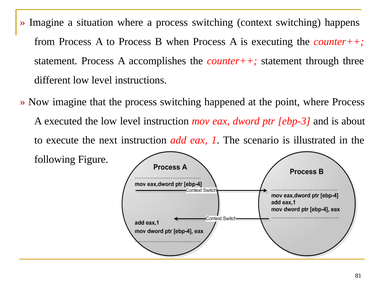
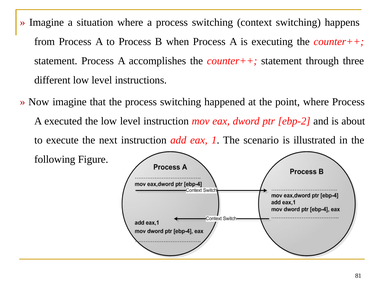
ebp-3: ebp-3 -> ebp-2
